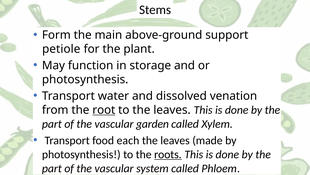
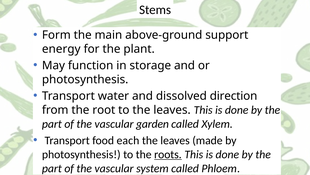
petiole: petiole -> energy
venation: venation -> direction
root underline: present -> none
